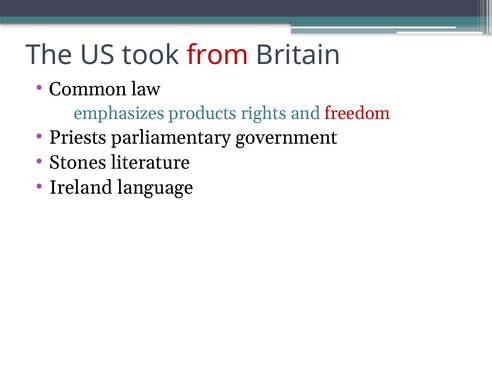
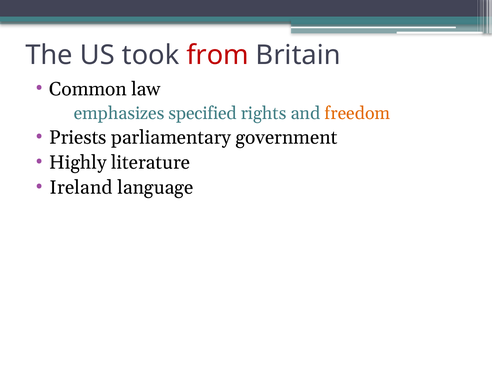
products: products -> specified
freedom colour: red -> orange
Stones: Stones -> Highly
